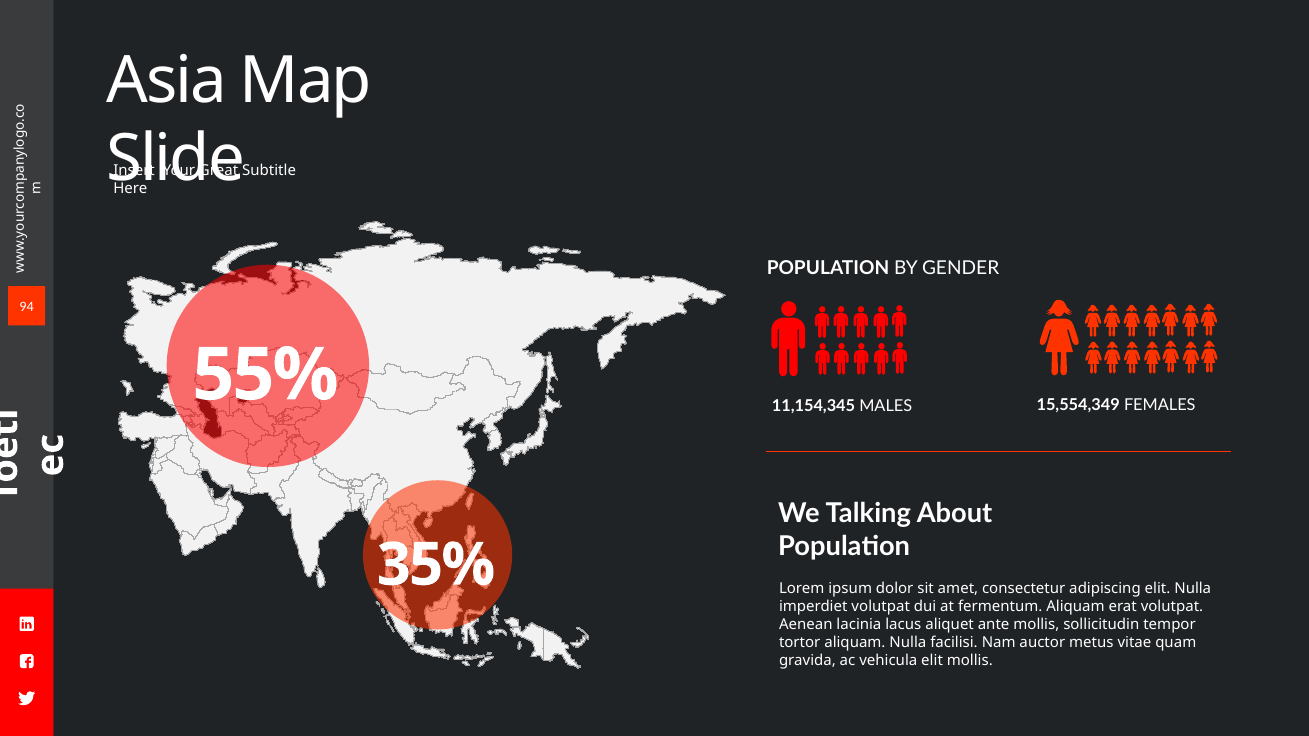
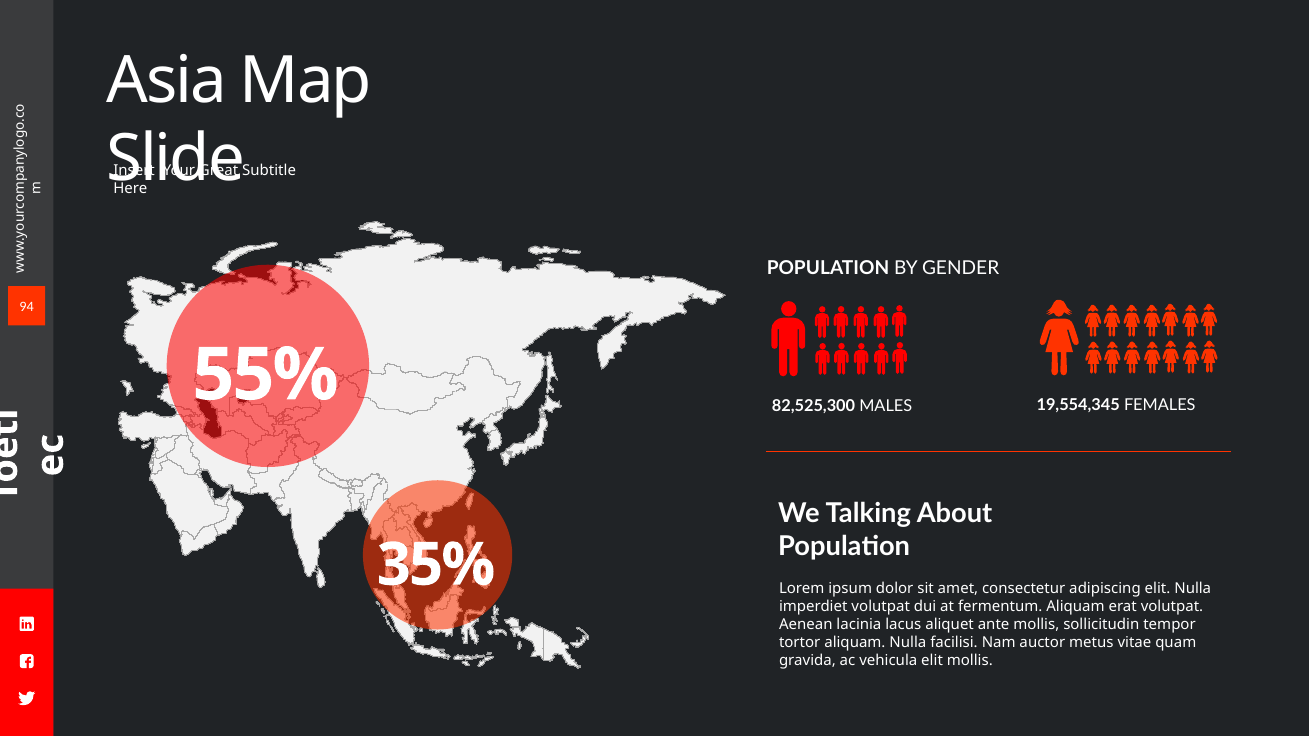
11,154,345: 11,154,345 -> 82,525,300
15,554,349: 15,554,349 -> 19,554,345
